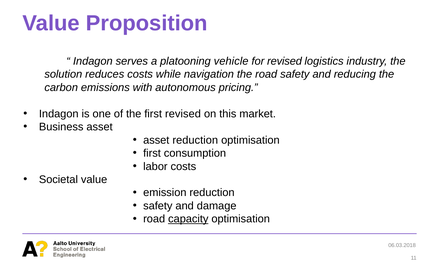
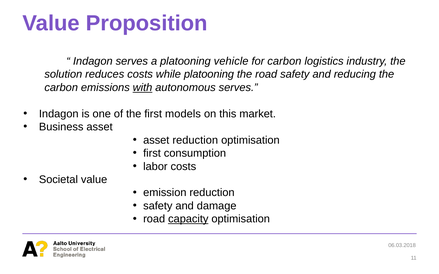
for revised: revised -> carbon
while navigation: navigation -> platooning
with underline: none -> present
autonomous pricing: pricing -> serves
first revised: revised -> models
